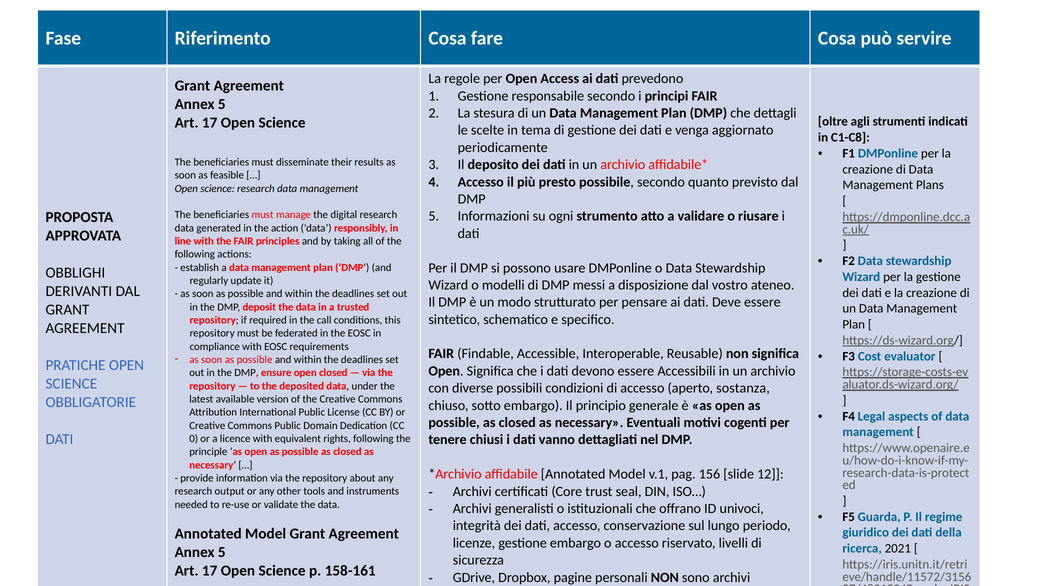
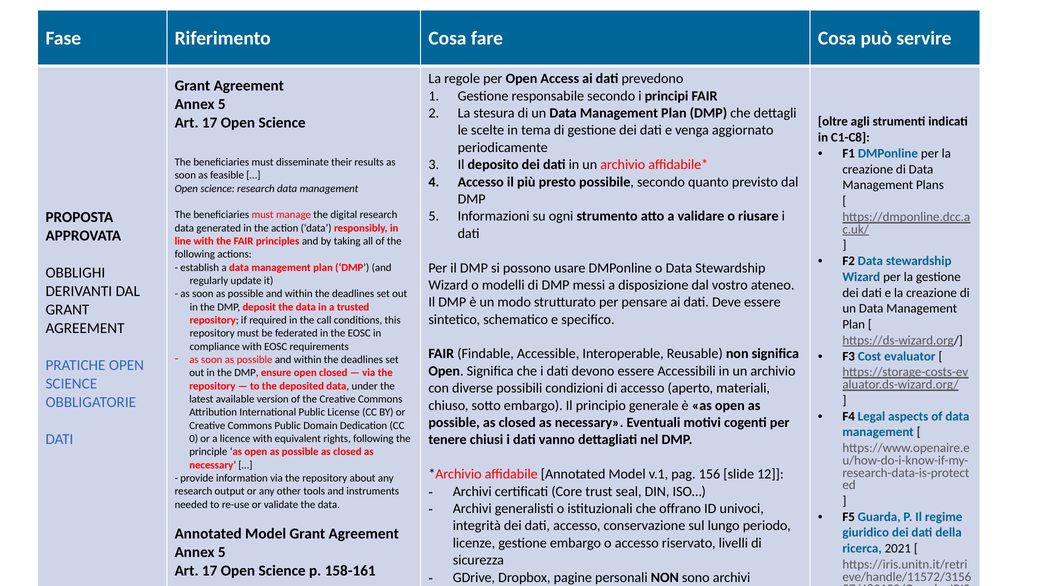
sostanza: sostanza -> materiali
